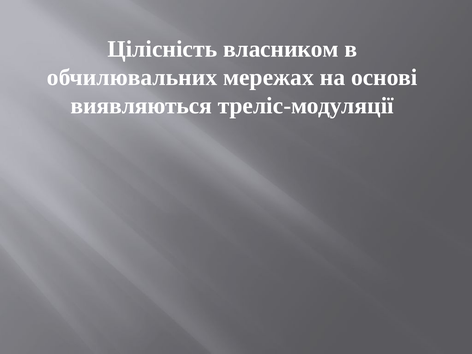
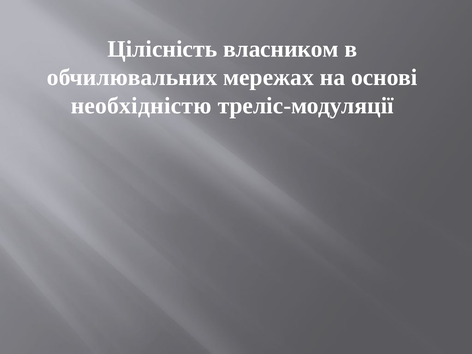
виявляються: виявляються -> необхідністю
